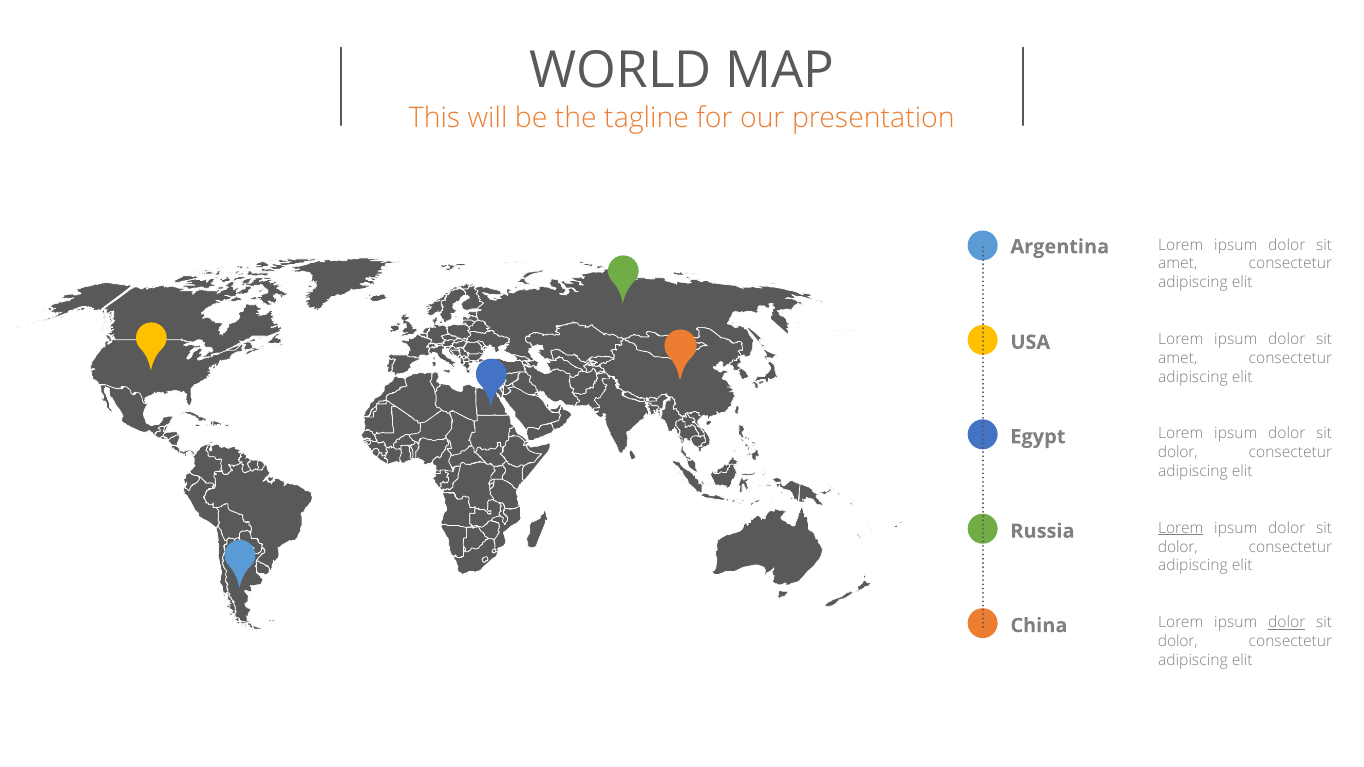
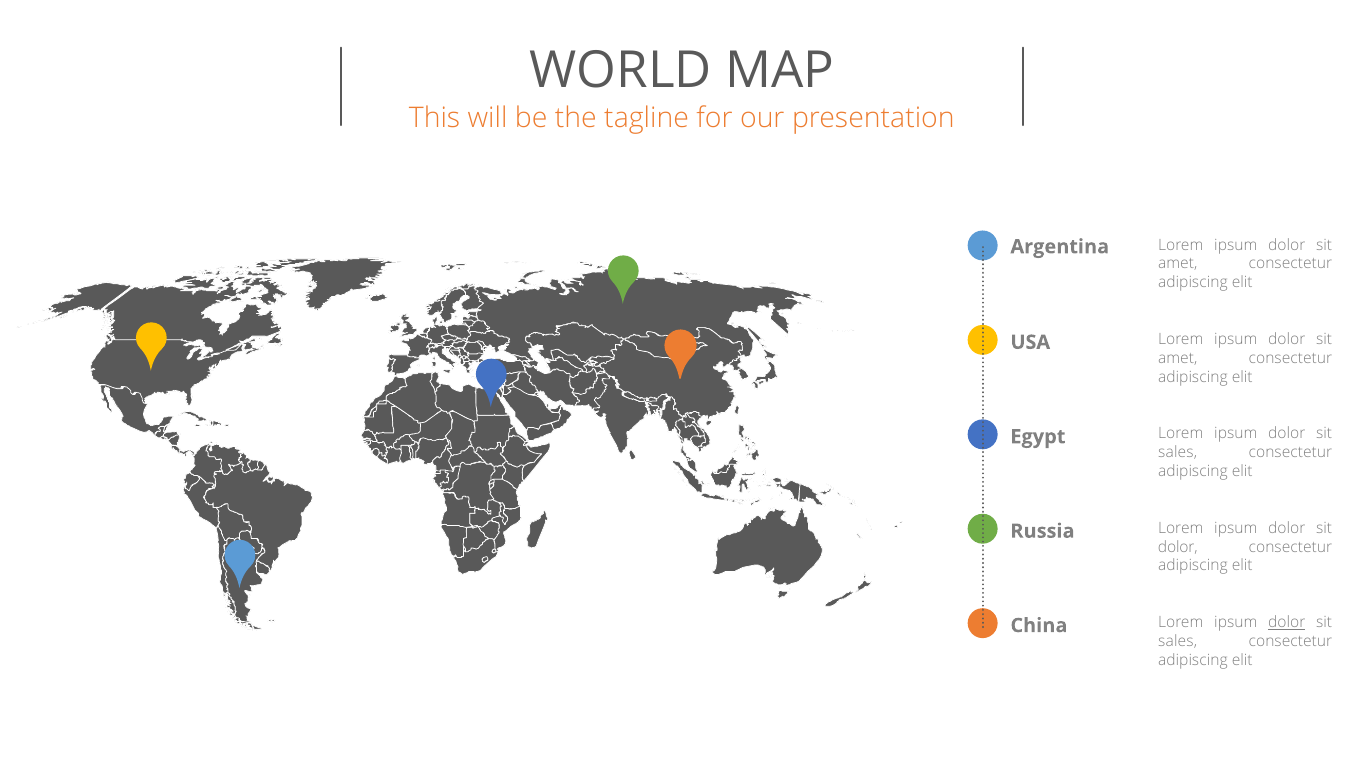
dolor at (1178, 453): dolor -> sales
Lorem at (1181, 528) underline: present -> none
dolor at (1178, 642): dolor -> sales
